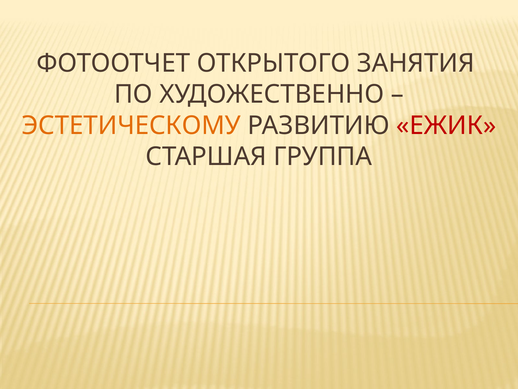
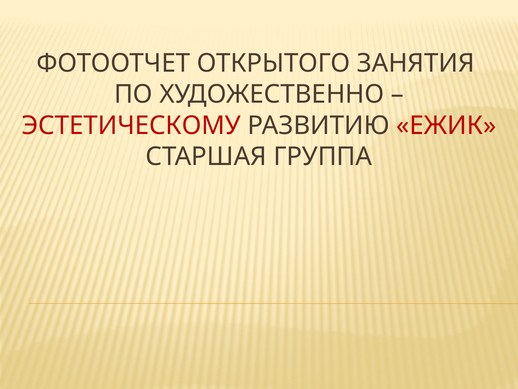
ЭСТЕТИЧЕСКОМУ colour: orange -> red
